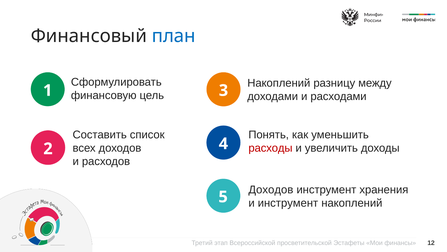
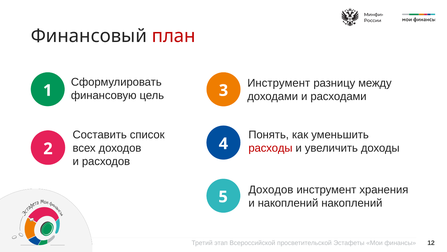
план colour: blue -> red
Накоплений at (279, 83): Накоплений -> Инструмент
и инструмент: инструмент -> накоплений
